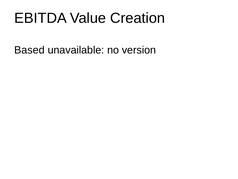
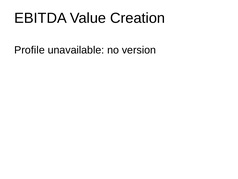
Based: Based -> Profile
